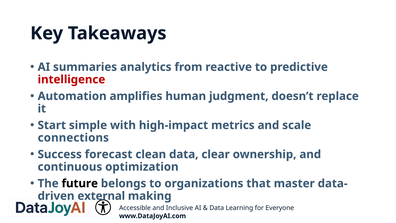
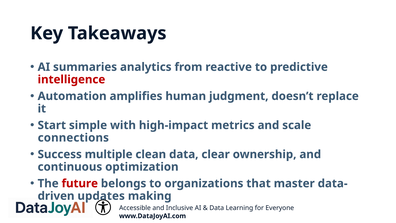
forecast: forecast -> multiple
future colour: black -> red
external: external -> updates
